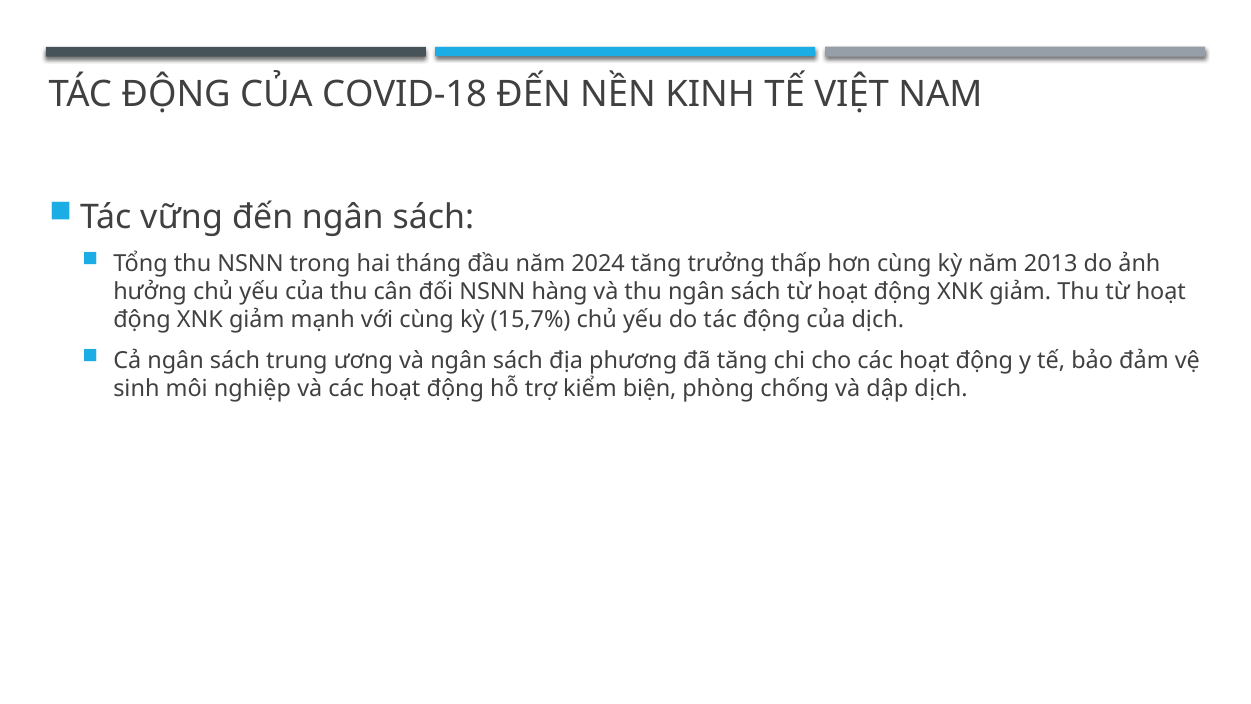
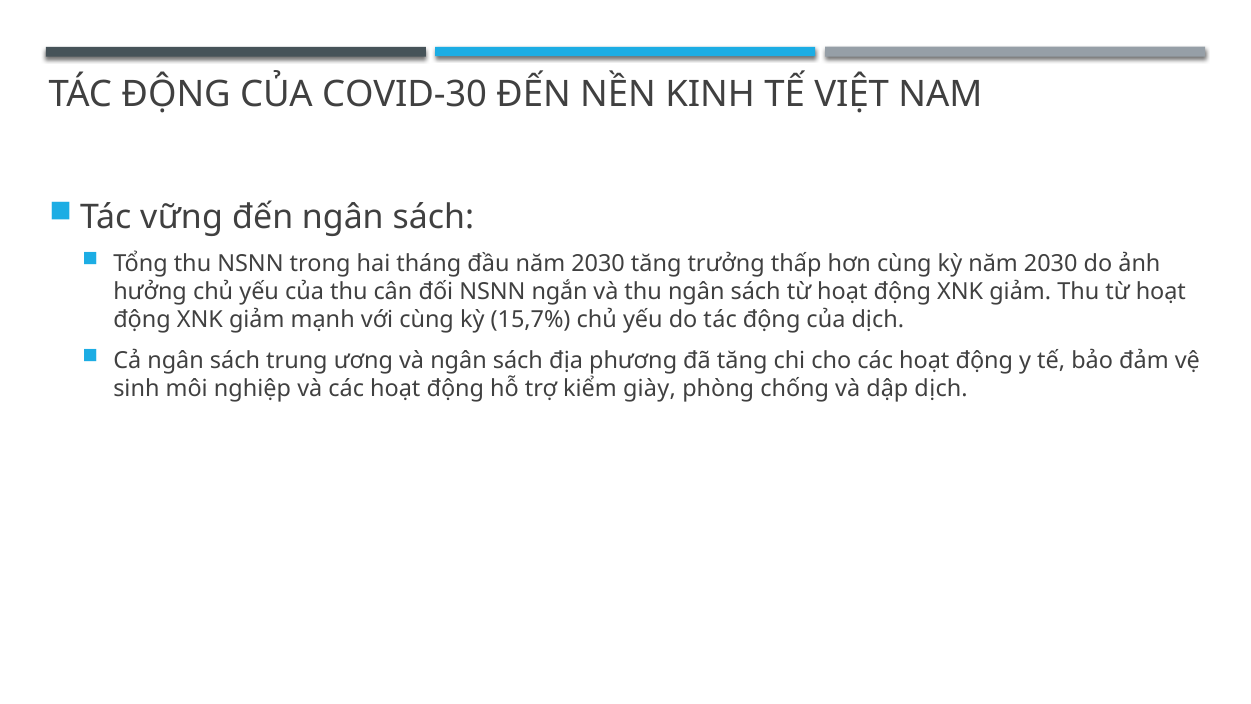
COVID-18: COVID-18 -> COVID-30
đầu năm 2024: 2024 -> 2030
kỳ năm 2013: 2013 -> 2030
hàng: hàng -> ngắn
biện: biện -> giày
